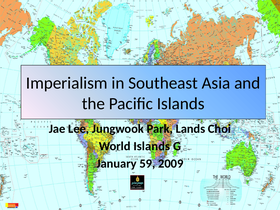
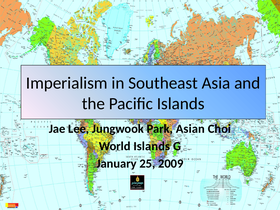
Lands: Lands -> Asian
59: 59 -> 25
